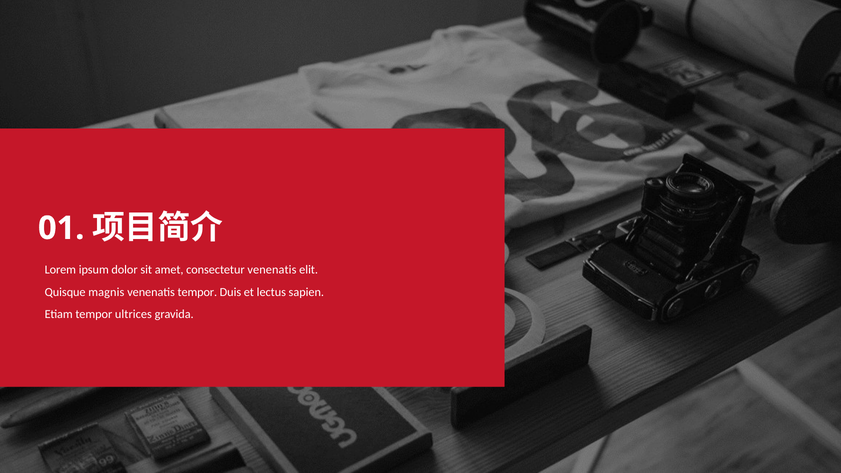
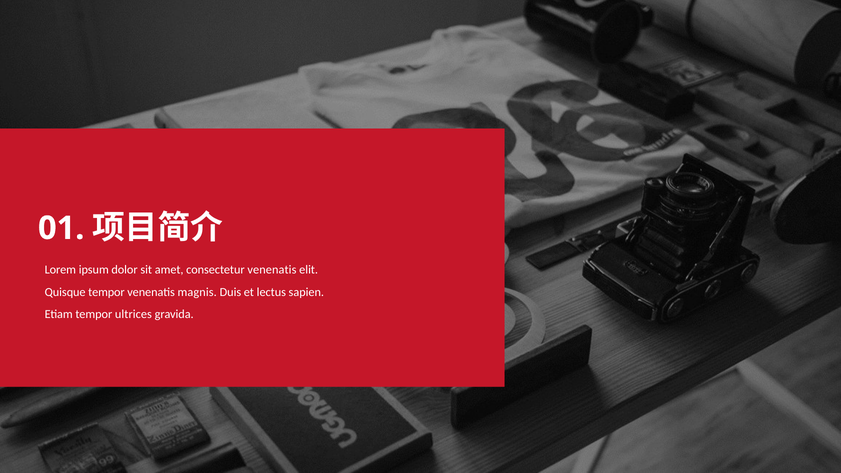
Quisque magnis: magnis -> tempor
venenatis tempor: tempor -> magnis
